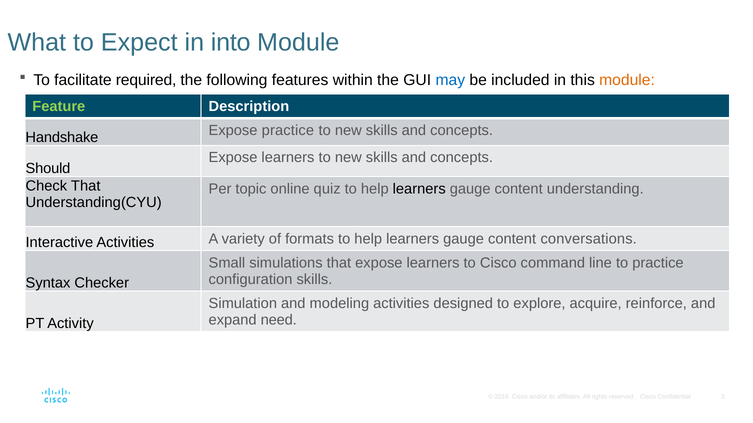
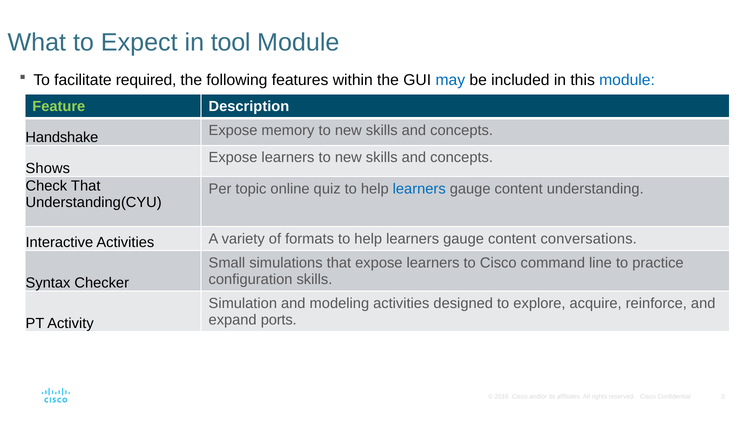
into: into -> tool
module at (627, 80) colour: orange -> blue
Expose practice: practice -> memory
Should: Should -> Shows
learners at (419, 189) colour: black -> blue
need: need -> ports
